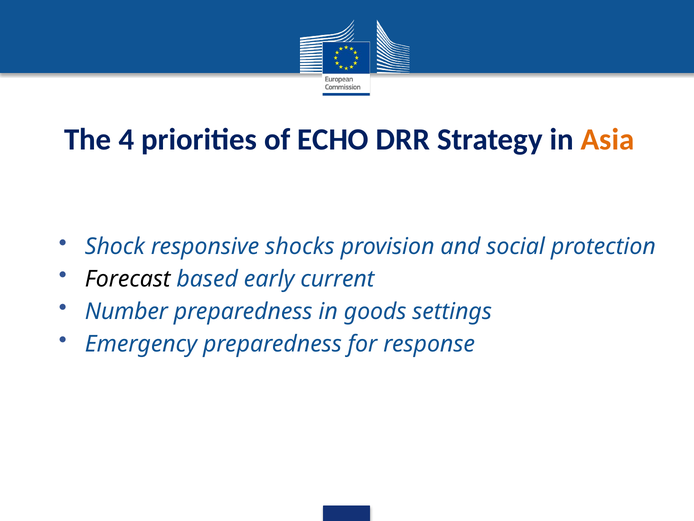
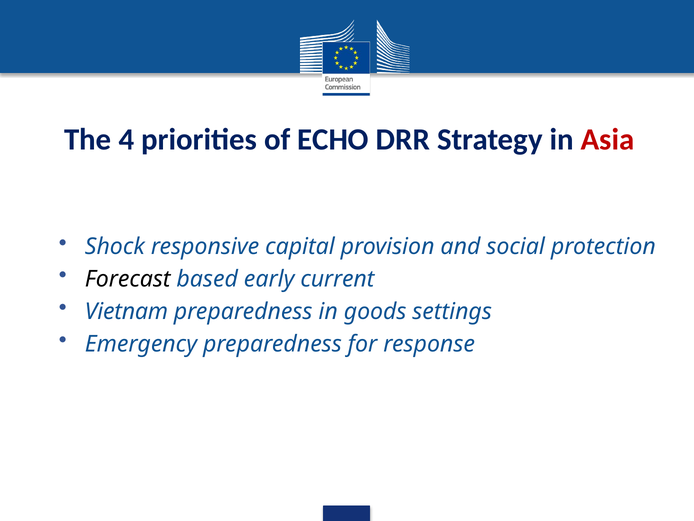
Asia colour: orange -> red
shocks: shocks -> capital
Number: Number -> Vietnam
